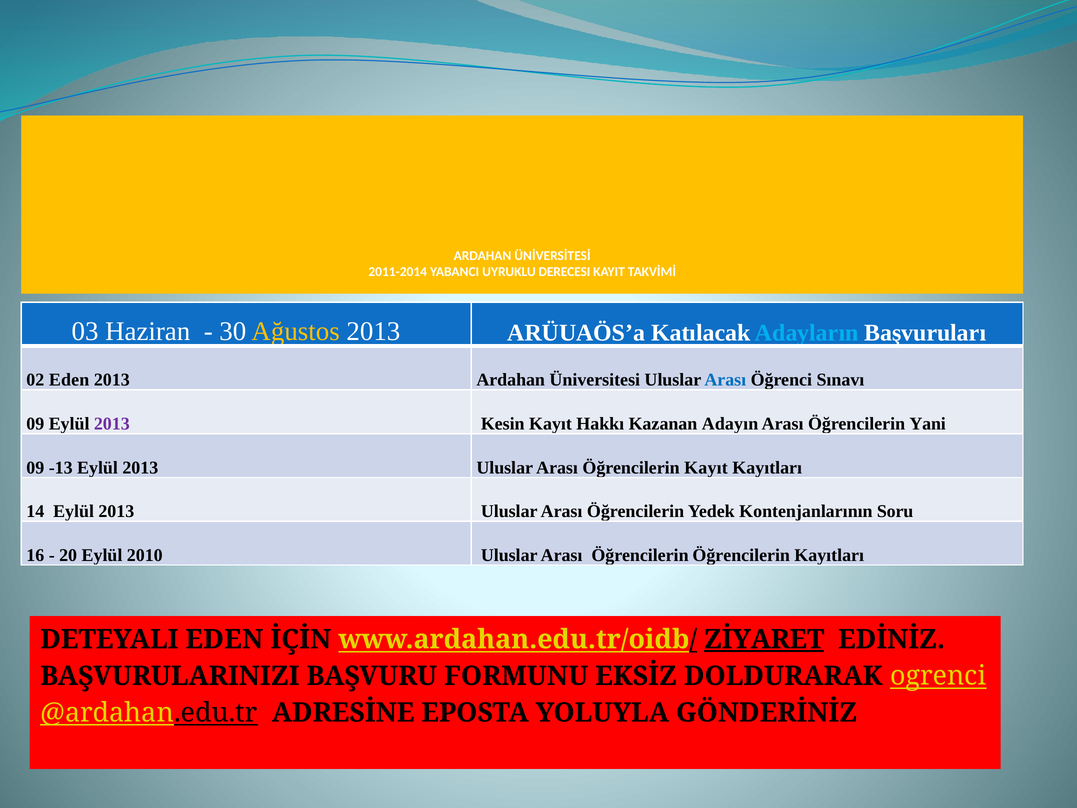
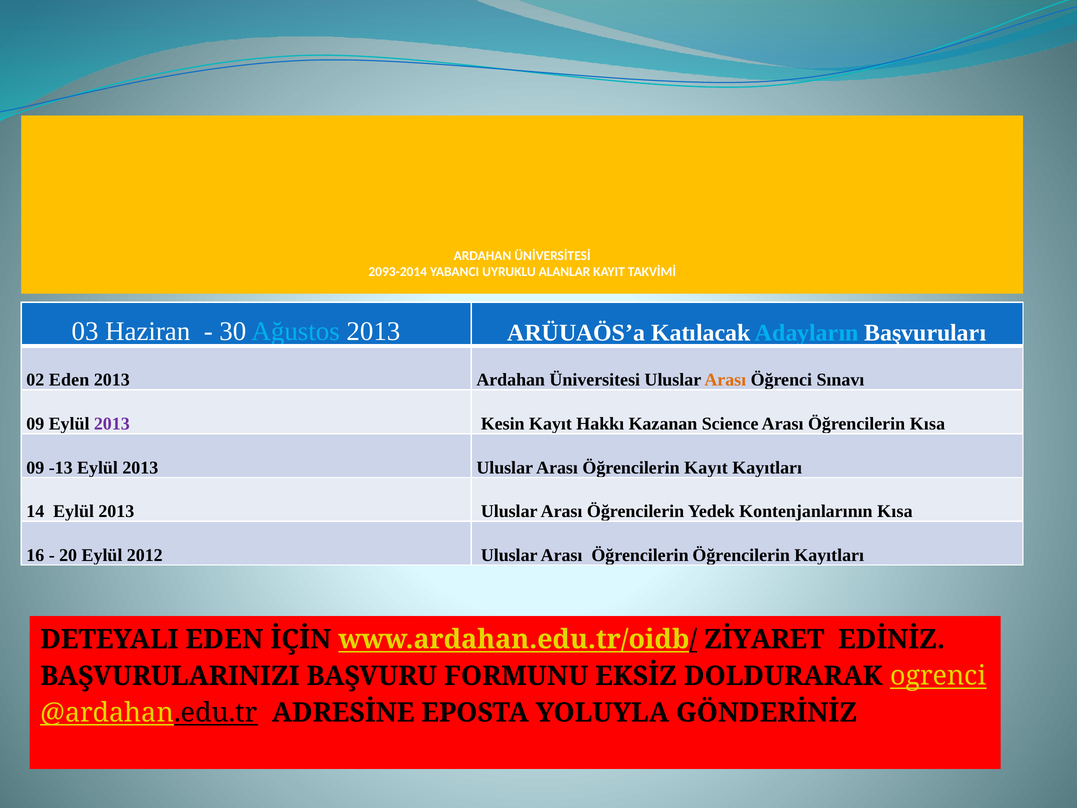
2011-2014: 2011-2014 -> 2093-2014
DERECESI: DERECESI -> ALANLAR
Ağustos colour: yellow -> light blue
Arası at (725, 380) colour: blue -> orange
Adayın: Adayın -> Science
Öğrencilerin Yani: Yani -> Kısa
Kontenjanlarının Soru: Soru -> Kısa
2010: 2010 -> 2012
ZİYARET underline: present -> none
